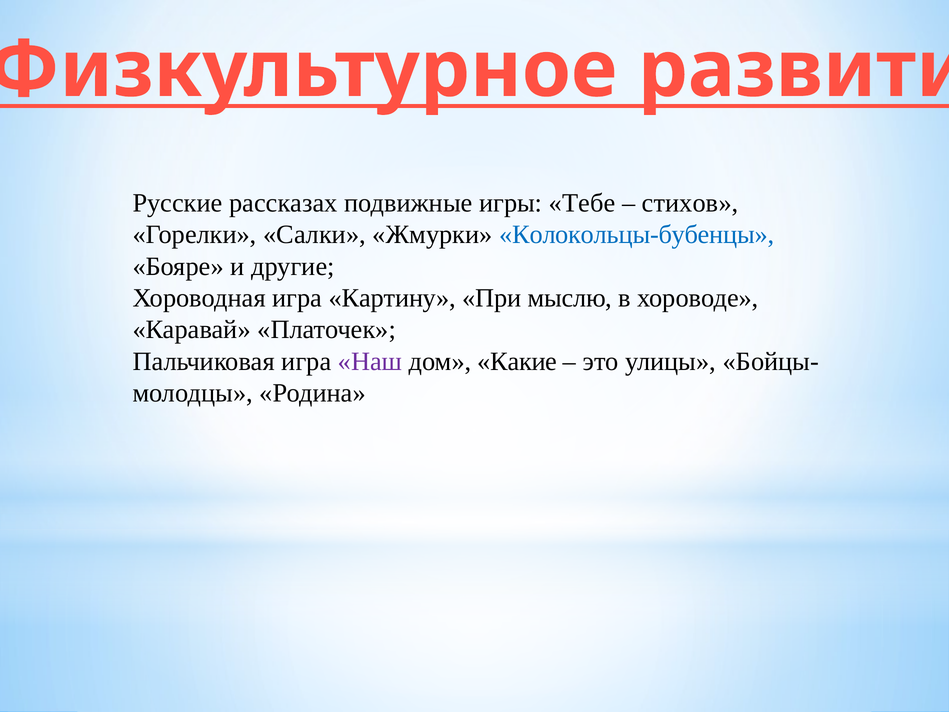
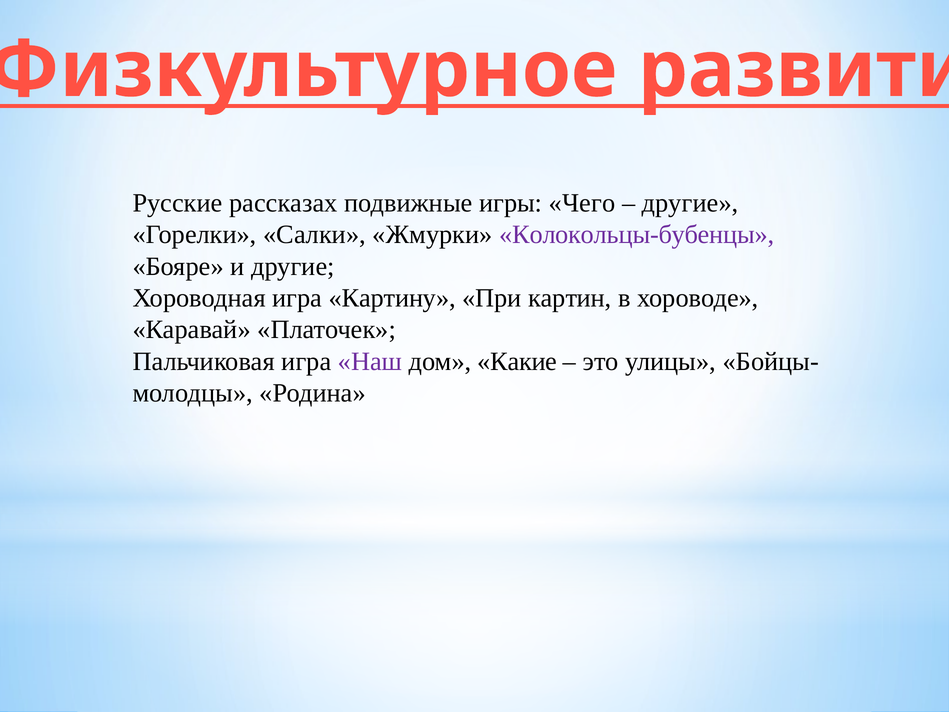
Тебе: Тебе -> Чего
стихов at (690, 203): стихов -> другие
Колокольцы-бубенцы colour: blue -> purple
мыслю: мыслю -> картин
